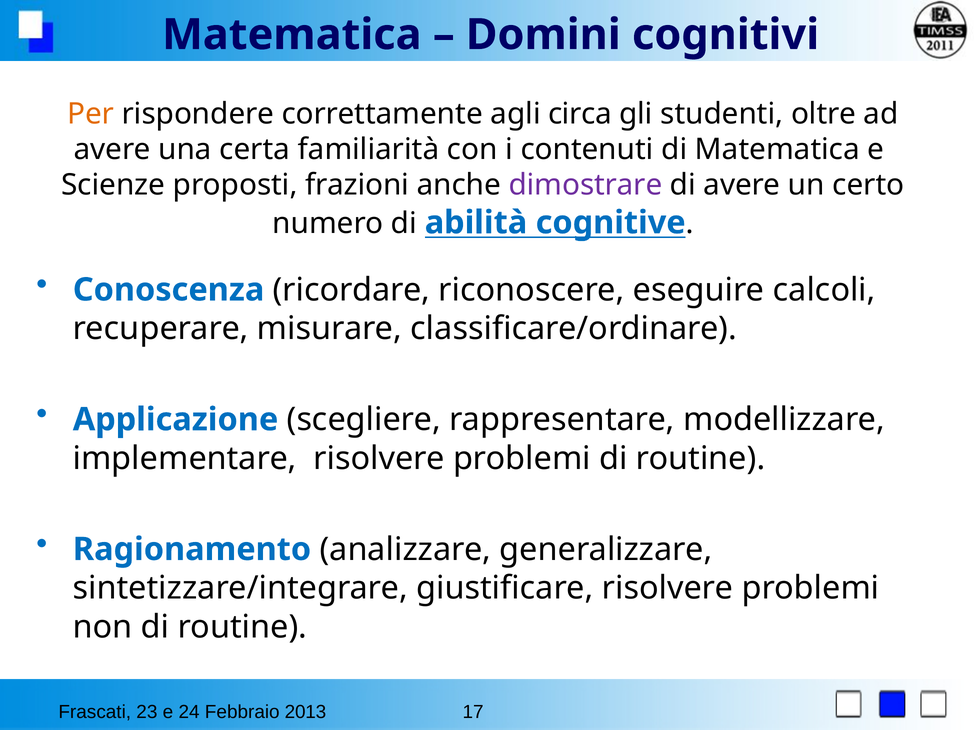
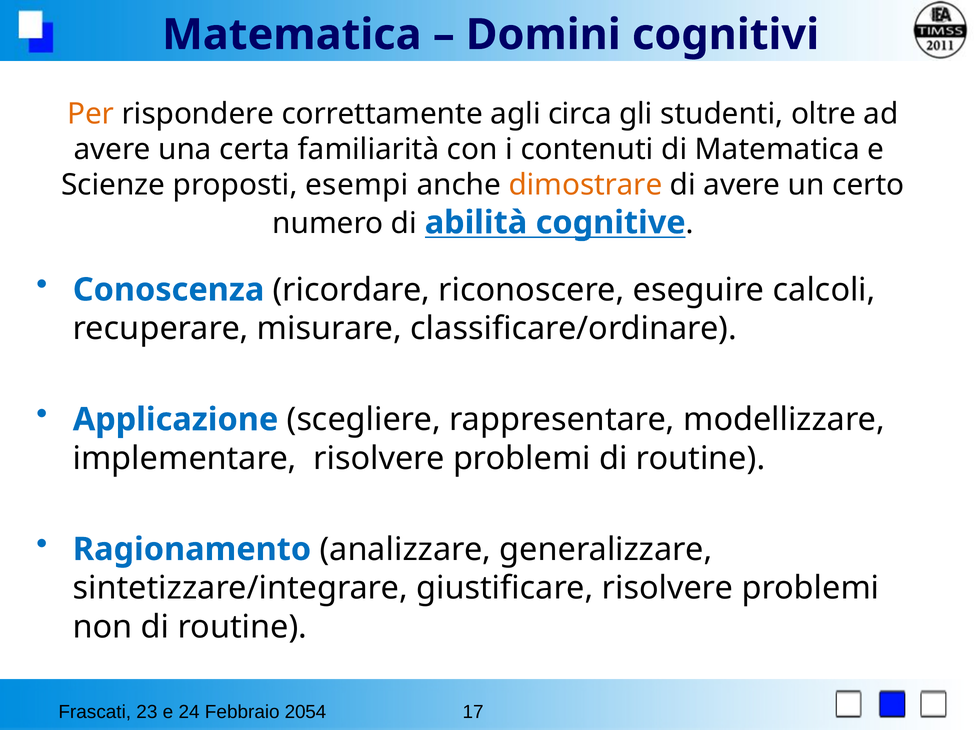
frazioni: frazioni -> esempi
dimostrare colour: purple -> orange
2013: 2013 -> 2054
